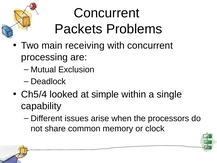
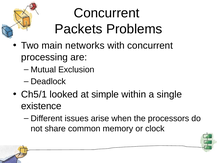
receiving: receiving -> networks
Ch5/4: Ch5/4 -> Ch5/1
capability: capability -> existence
